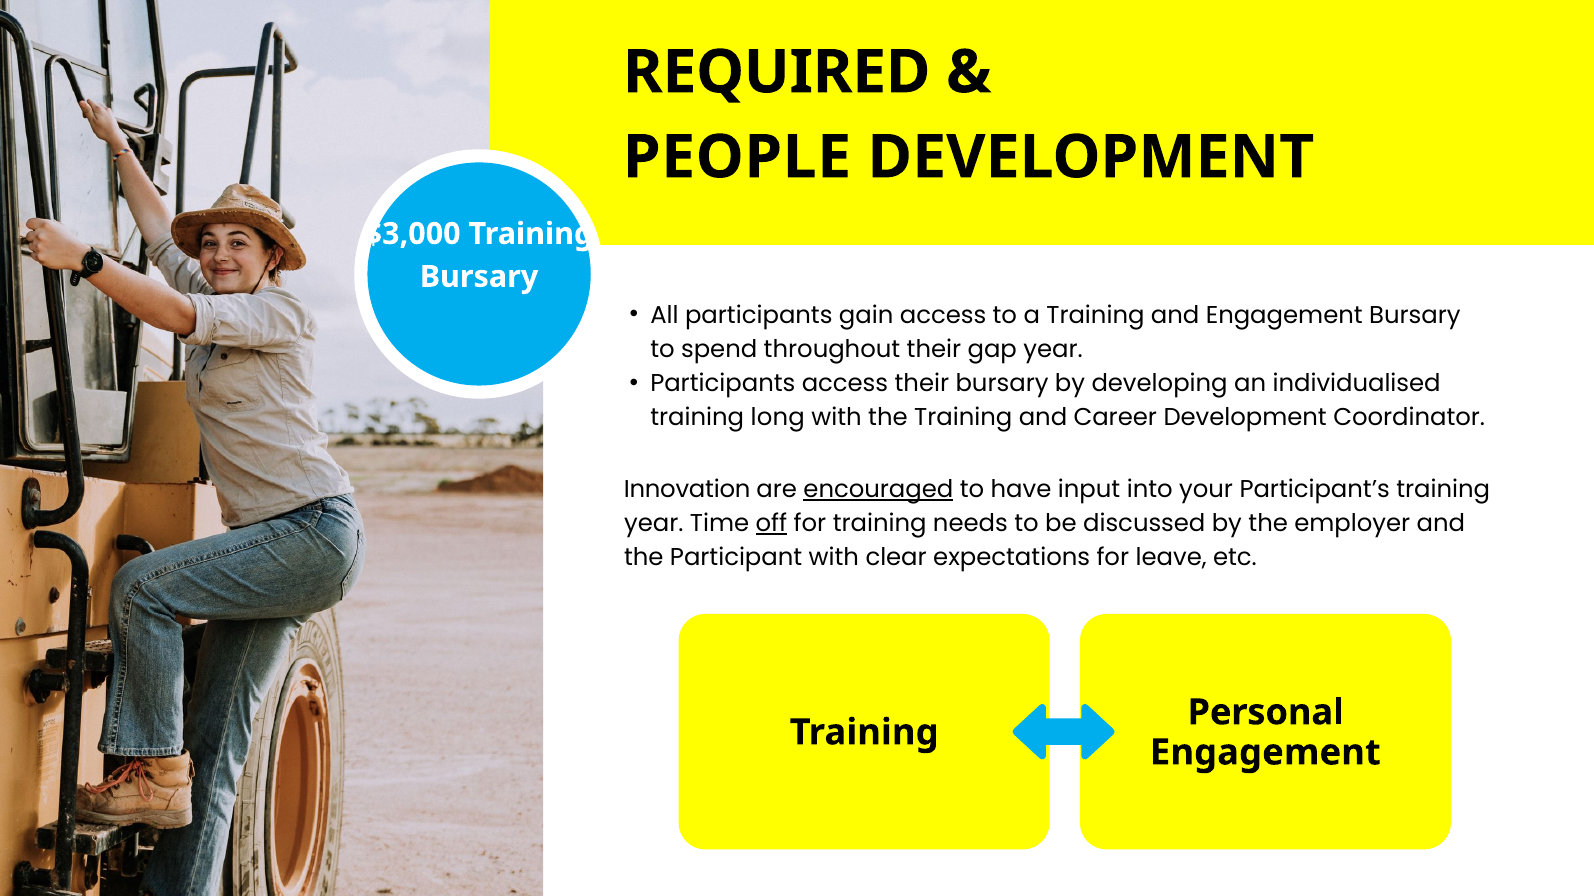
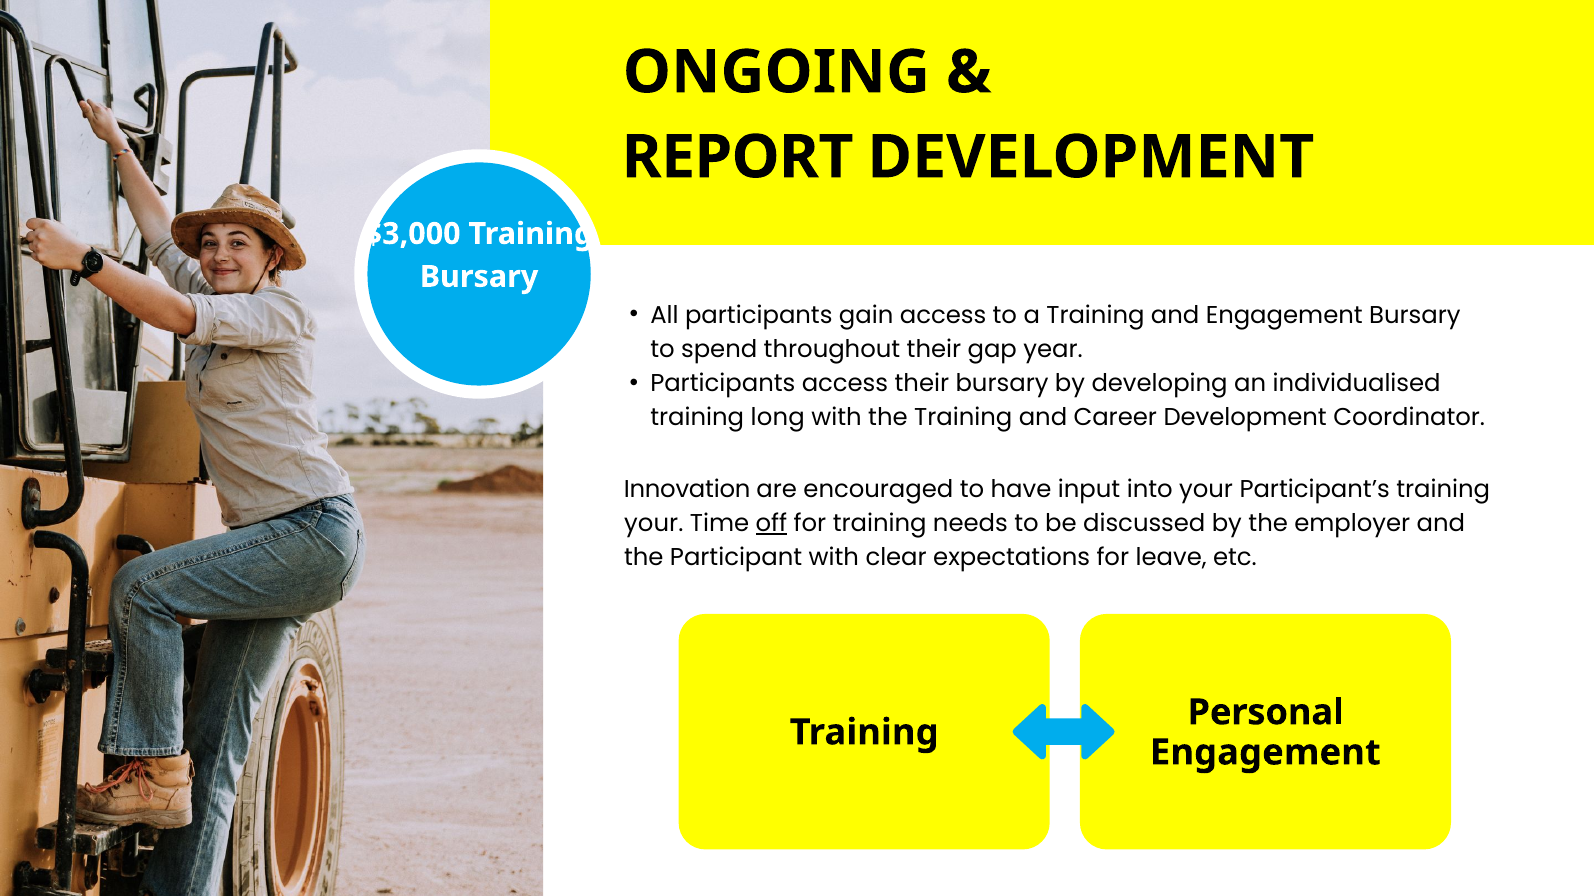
REQUIRED: REQUIRED -> ONGOING
PEOPLE: PEOPLE -> REPORT
encouraged underline: present -> none
year at (654, 524): year -> your
